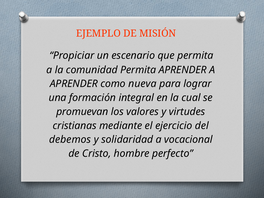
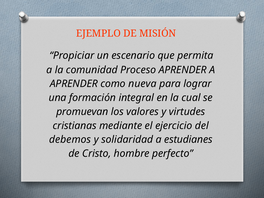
comunidad Permita: Permita -> Proceso
vocacional: vocacional -> estudianes
